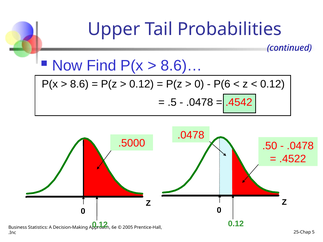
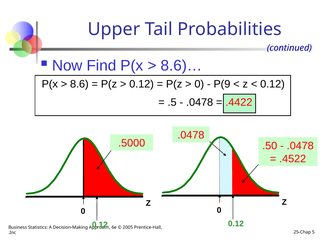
P(6: P(6 -> P(9
.4542: .4542 -> .4422
